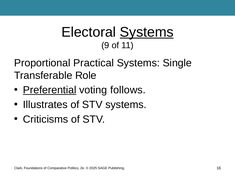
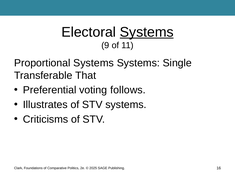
Proportional Practical: Practical -> Systems
Role: Role -> That
Preferential underline: present -> none
